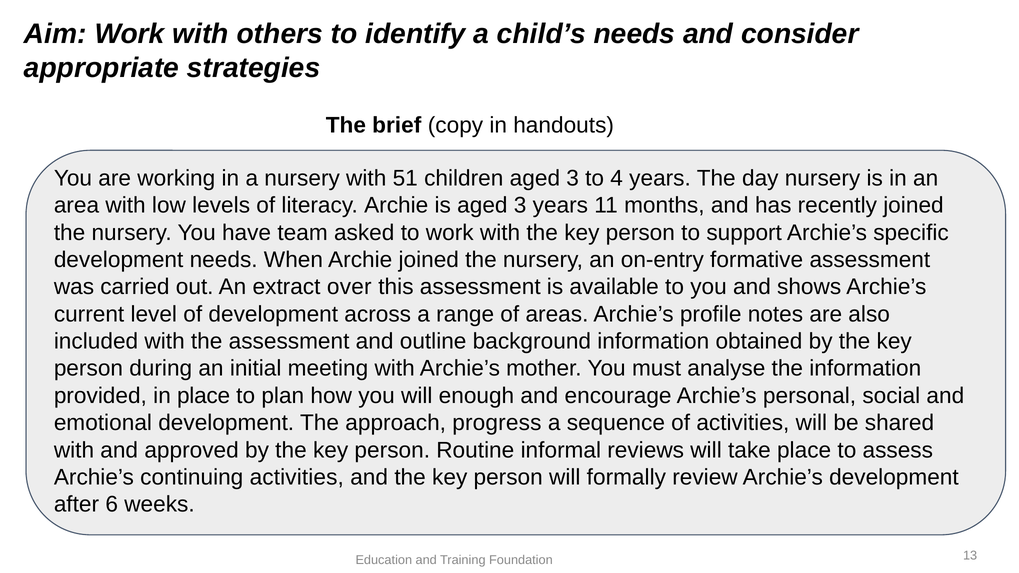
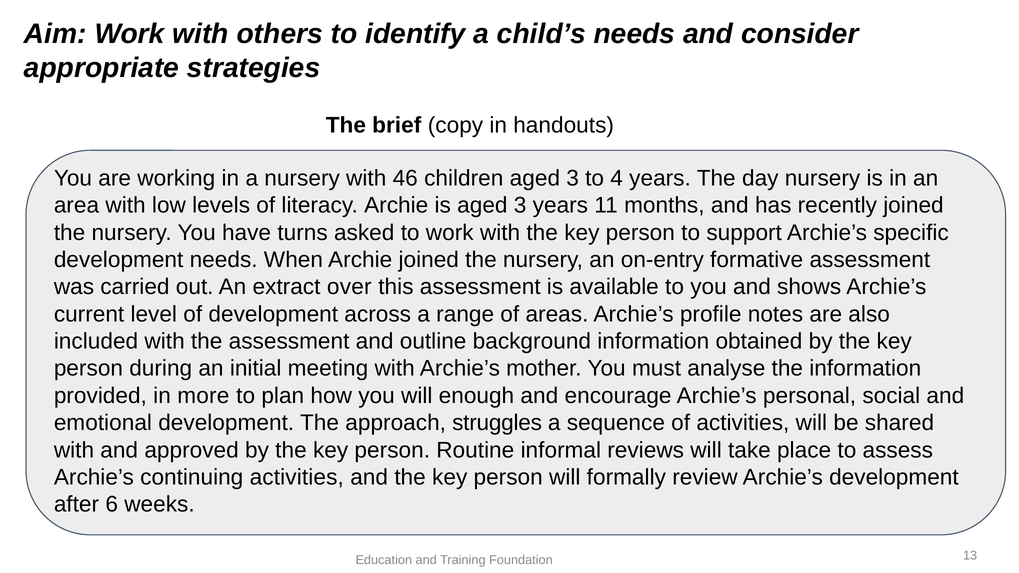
51: 51 -> 46
team: team -> turns
in place: place -> more
progress: progress -> struggles
